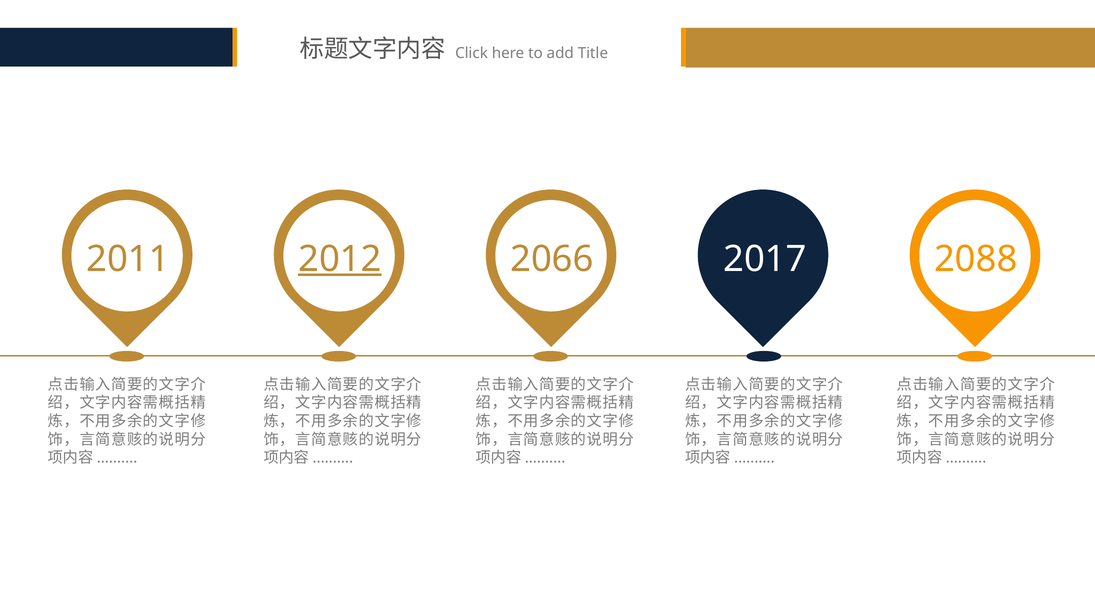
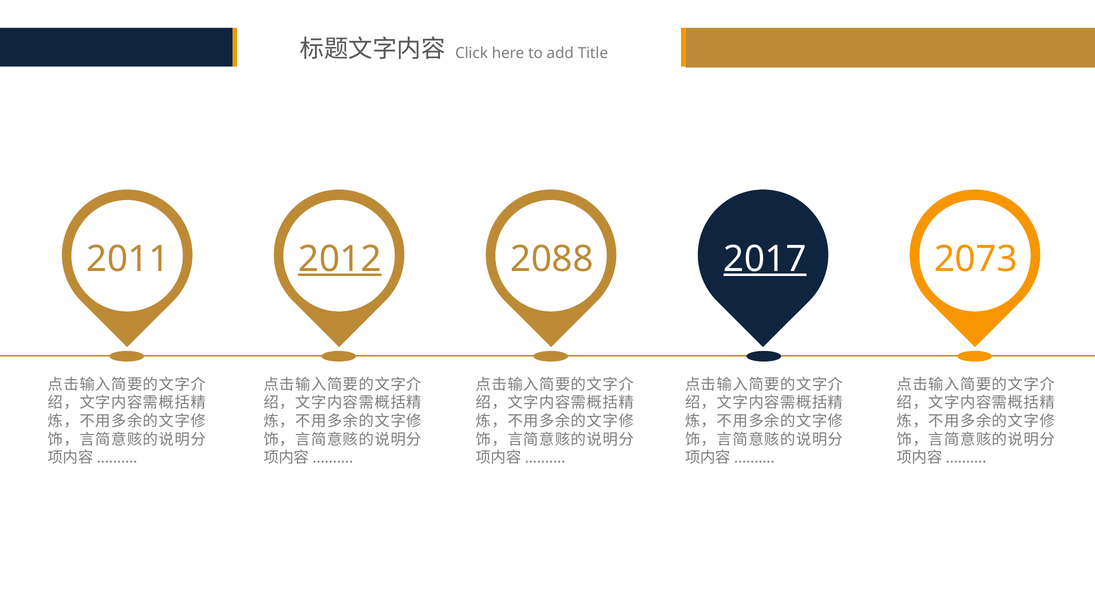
2066: 2066 -> 2088
2017 underline: none -> present
2088: 2088 -> 2073
